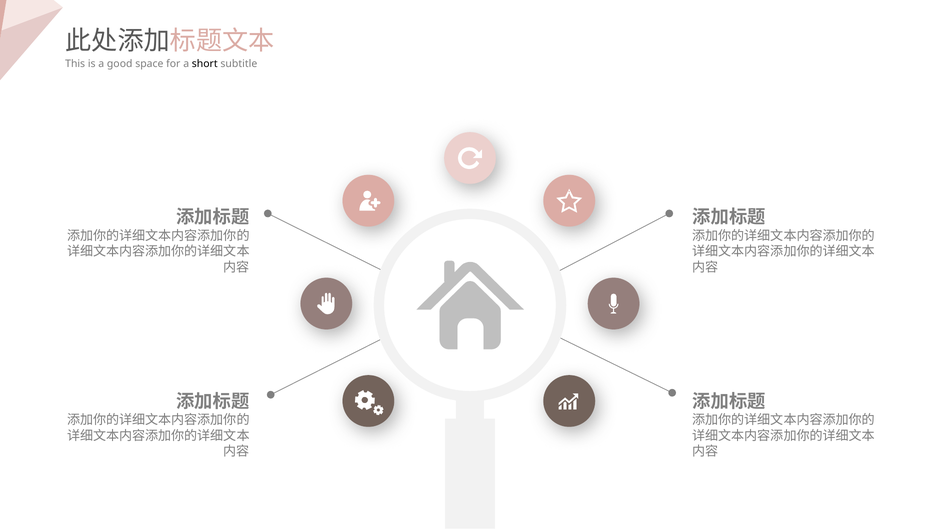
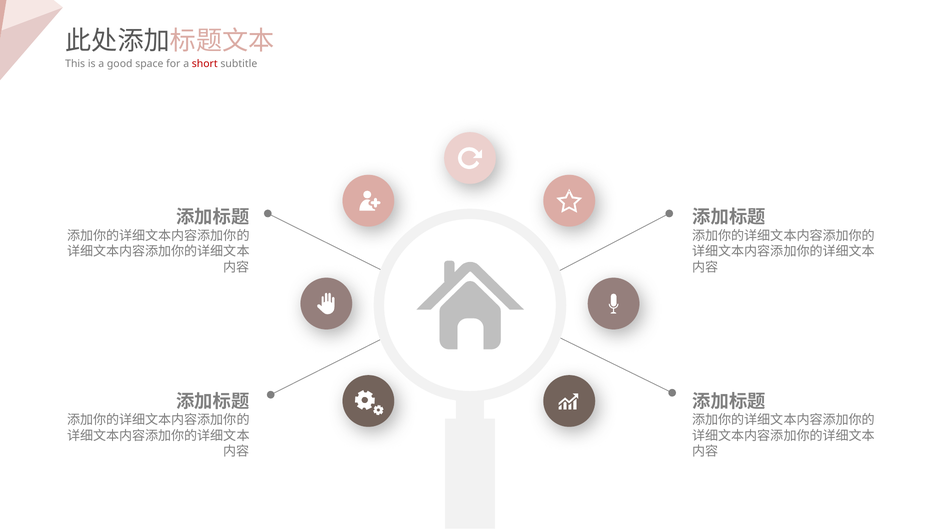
short colour: black -> red
